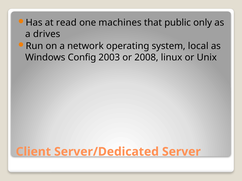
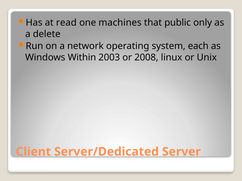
drives: drives -> delete
local: local -> each
Config: Config -> Within
